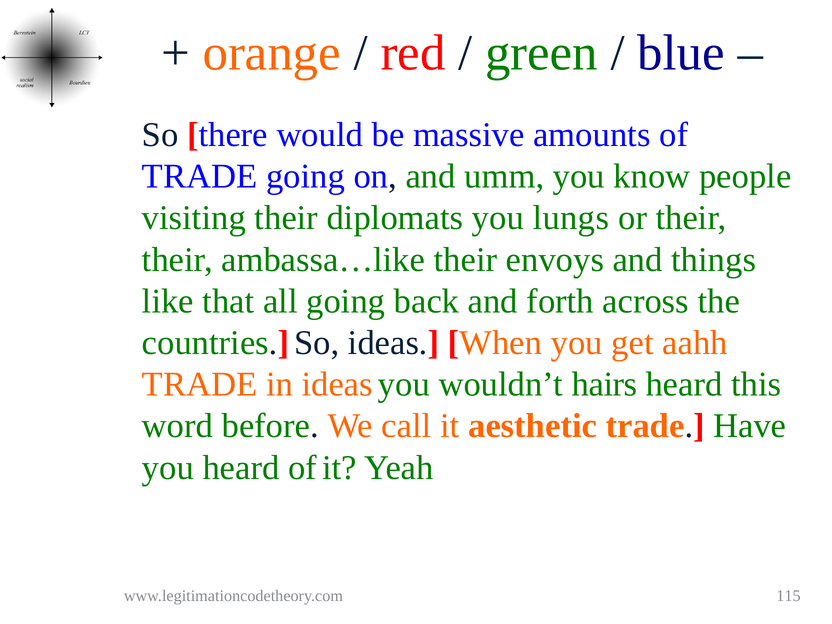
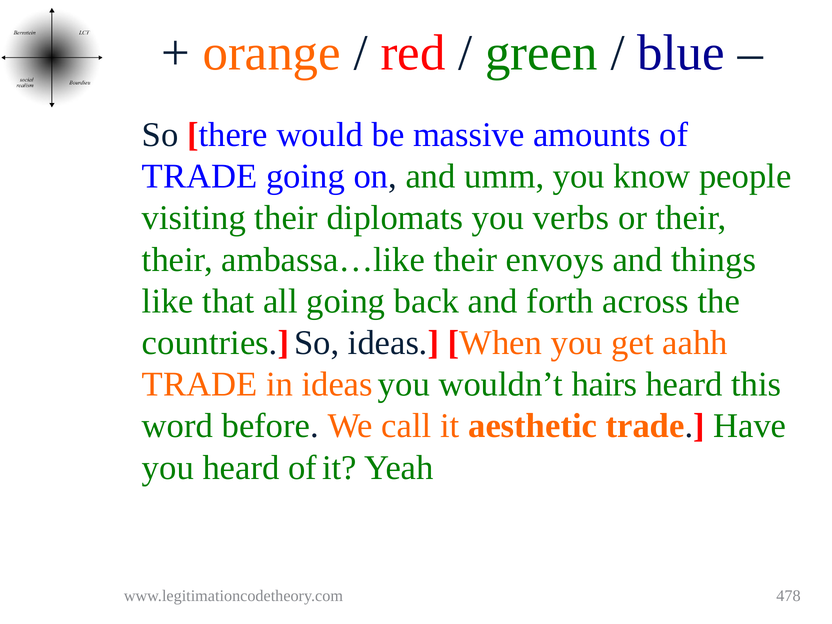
lungs: lungs -> verbs
115: 115 -> 478
